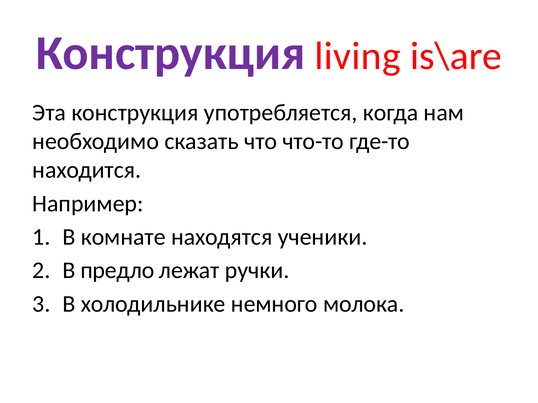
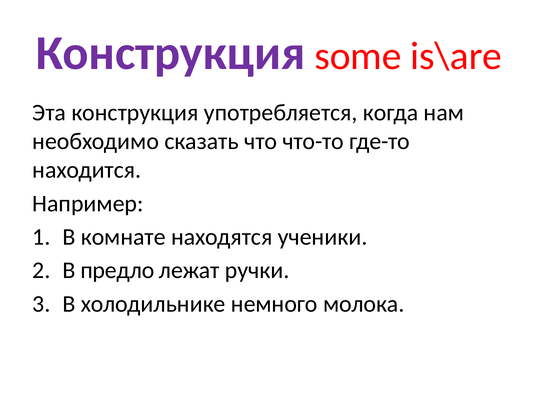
living: living -> some
